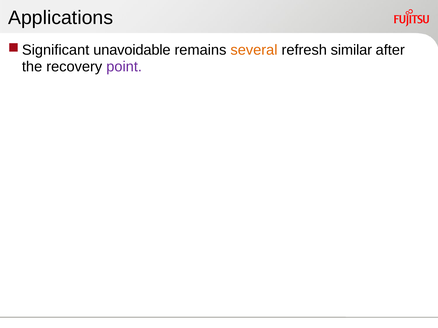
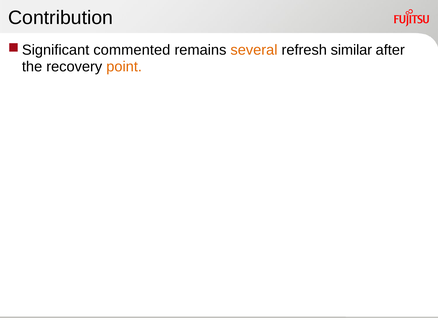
Applications: Applications -> Contribution
unavoidable: unavoidable -> commented
point colour: purple -> orange
